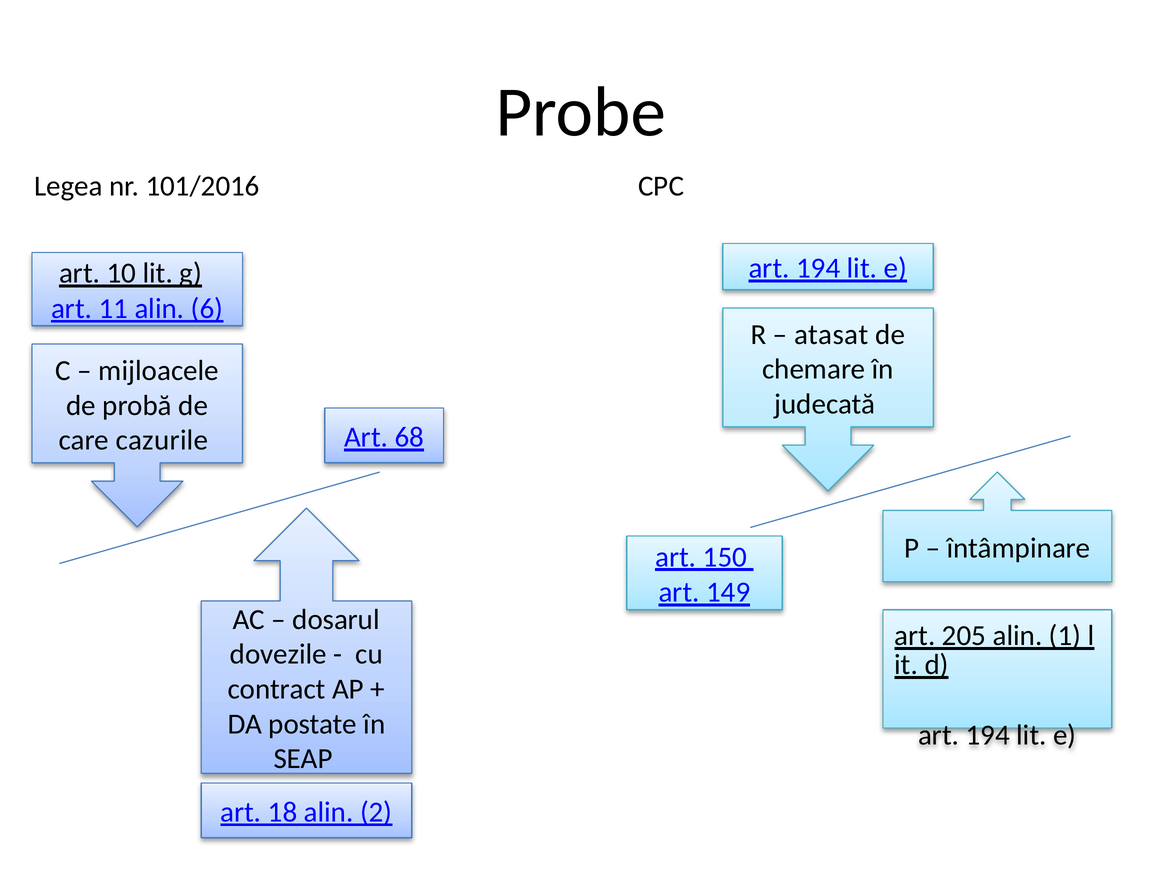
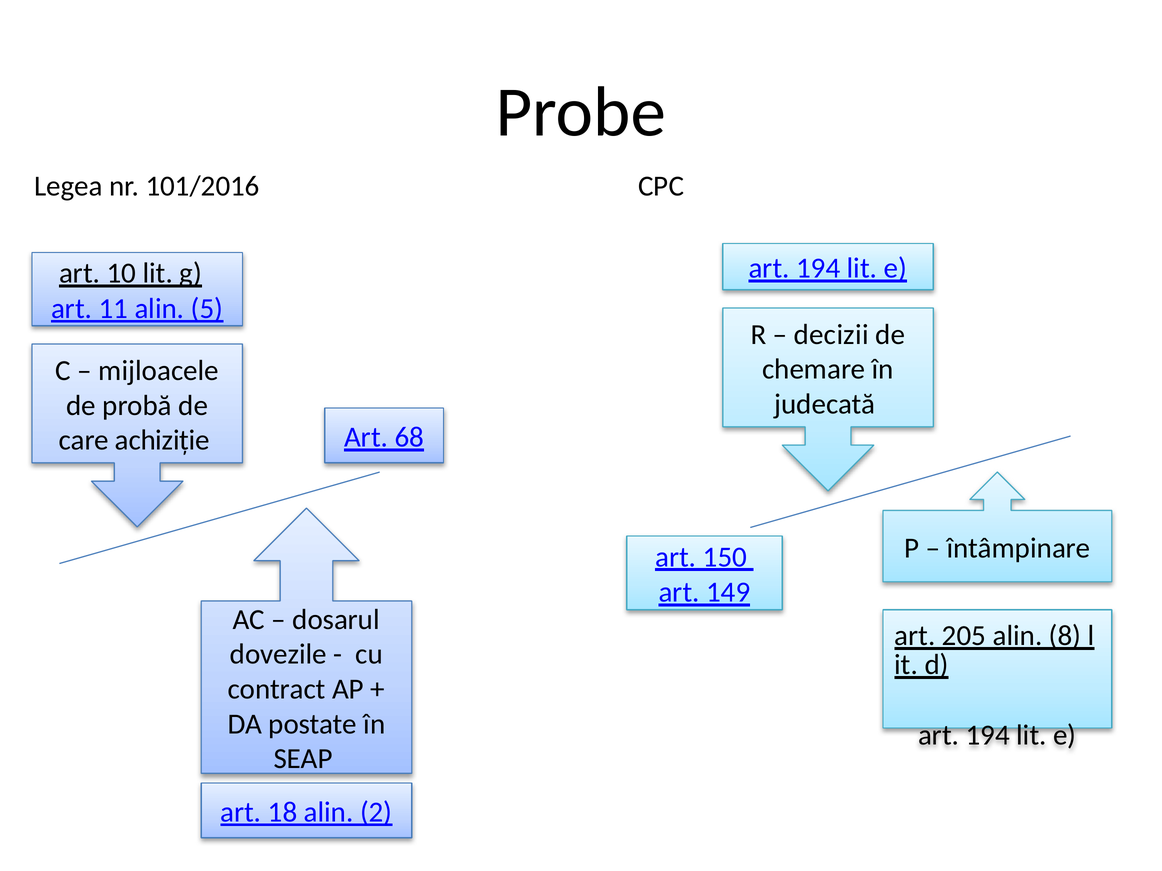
6: 6 -> 5
atasat: atasat -> decizii
cazurile: cazurile -> achiziție
1: 1 -> 8
